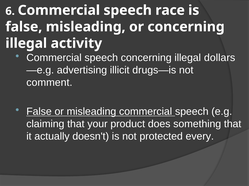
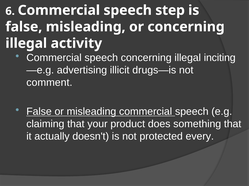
race: race -> step
dollars: dollars -> inciting
